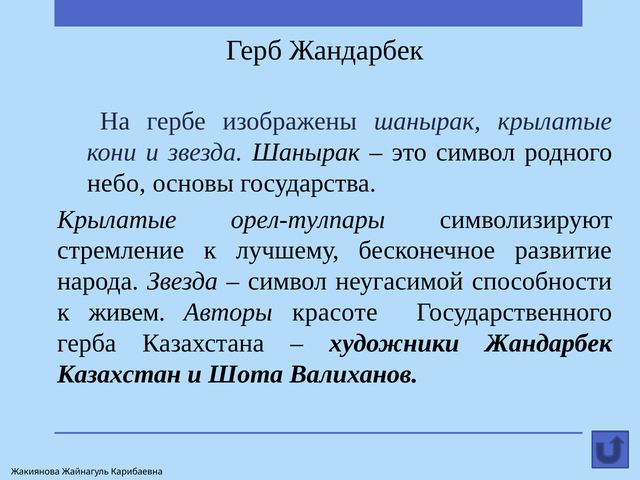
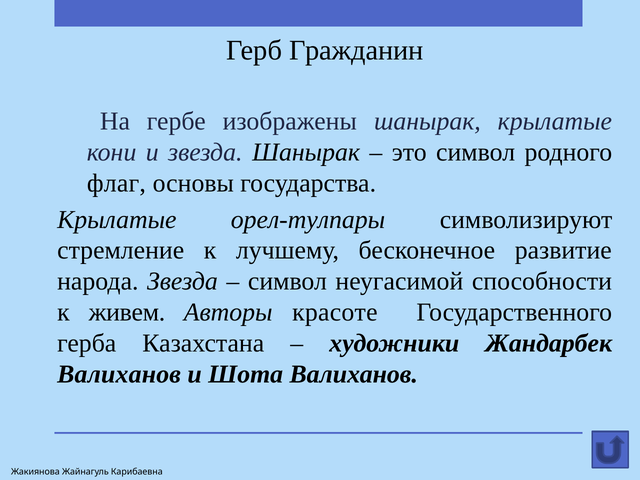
Герб Жандарбек: Жандарбек -> Гражданин
небо: небо -> флаг
Казахстан at (119, 374): Казахстан -> Валиханов
